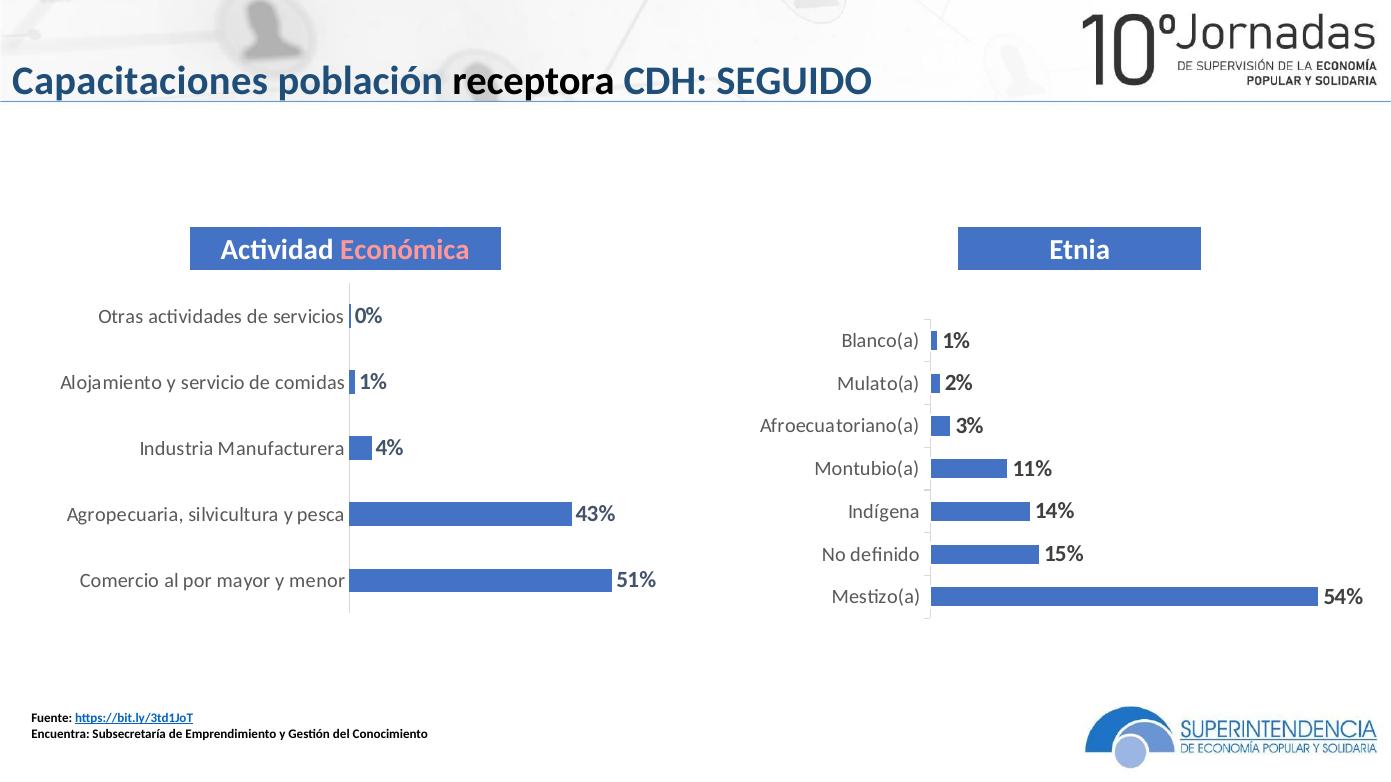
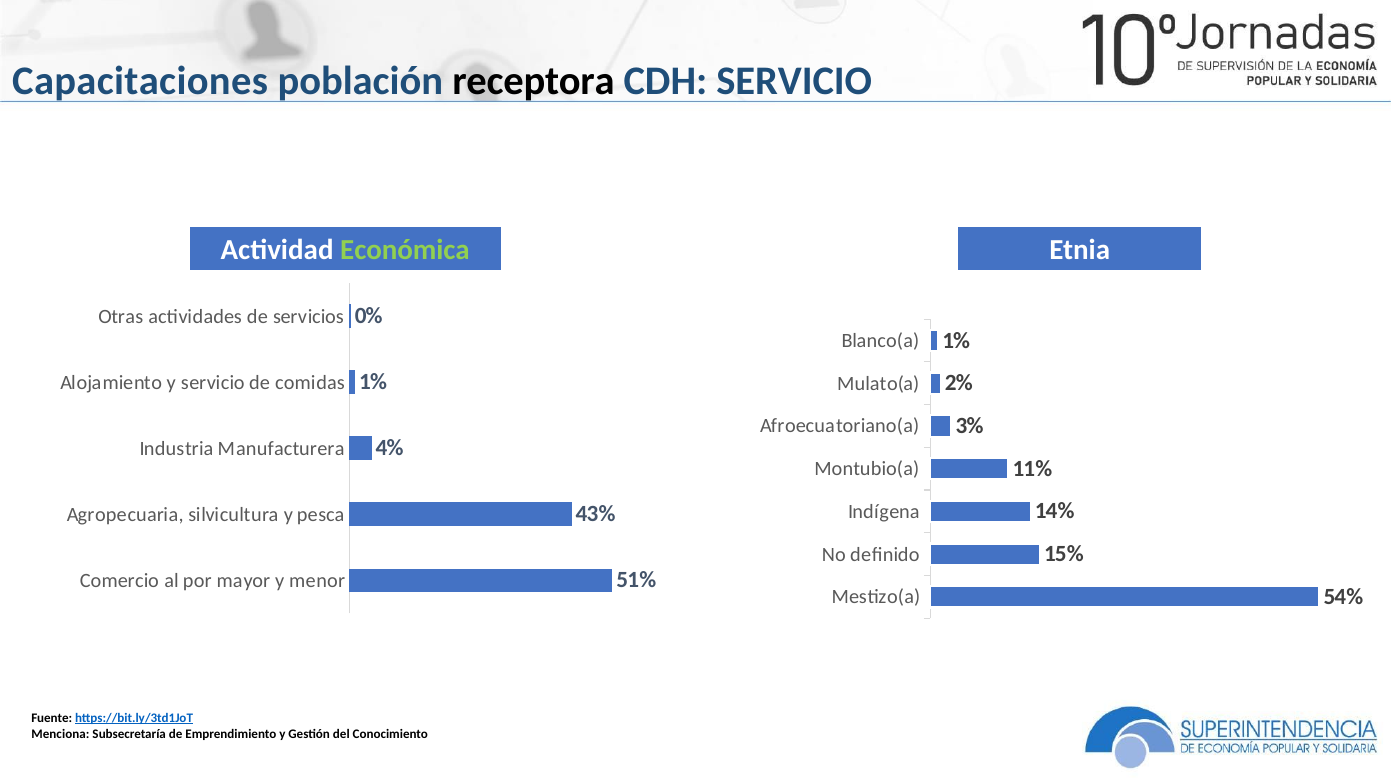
CDH SEGUIDO: SEGUIDO -> SERVICIO
Económica colour: pink -> light green
Encuentra: Encuentra -> Menciona
